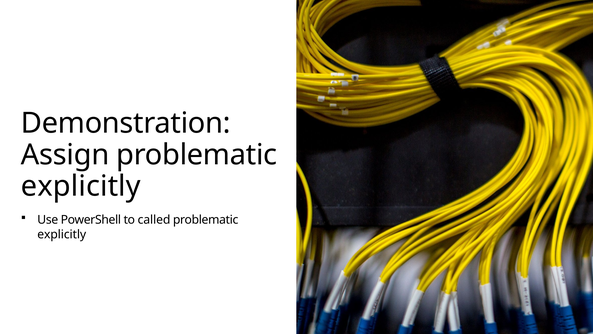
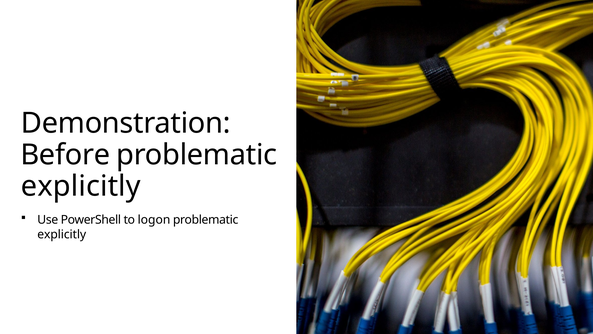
Assign: Assign -> Before
called: called -> logon
